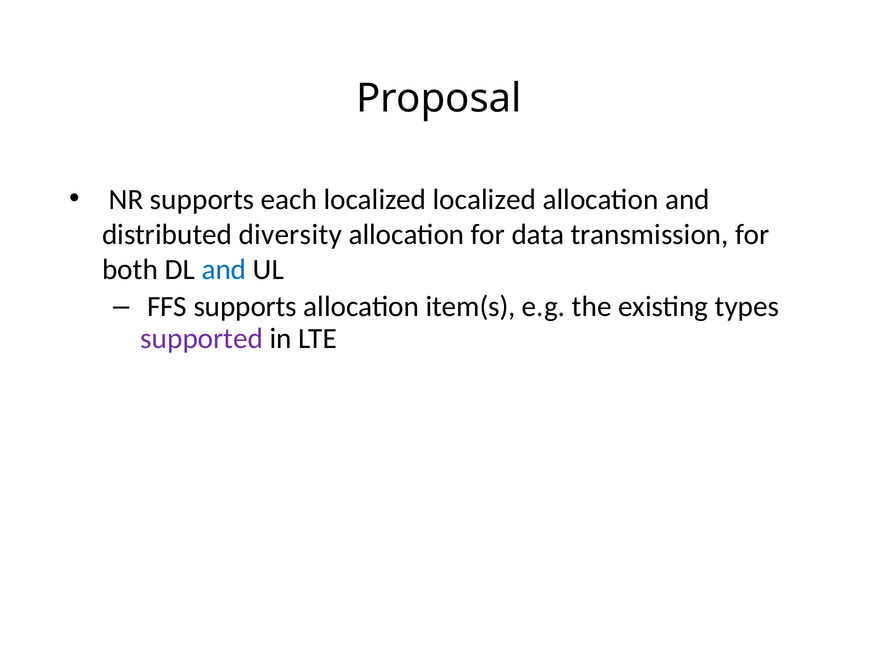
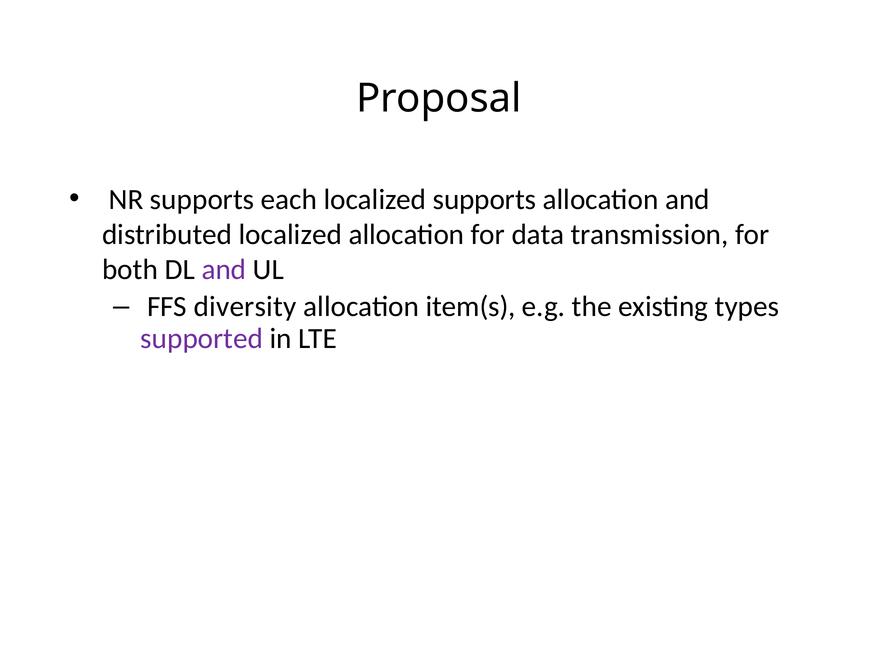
localized localized: localized -> supports
distributed diversity: diversity -> localized
and at (224, 270) colour: blue -> purple
FFS supports: supports -> diversity
